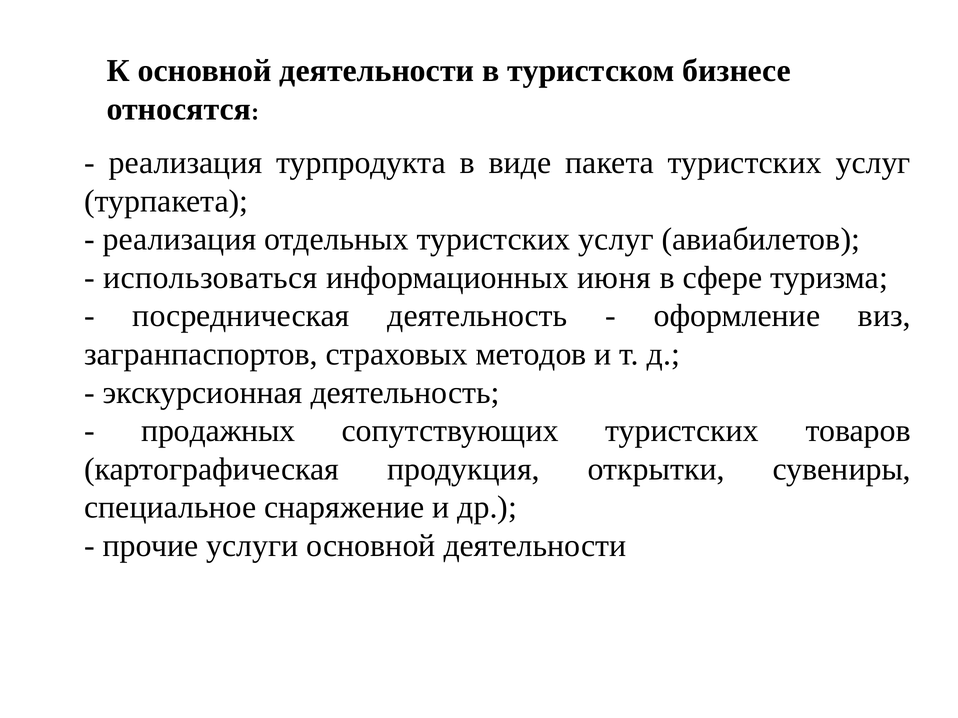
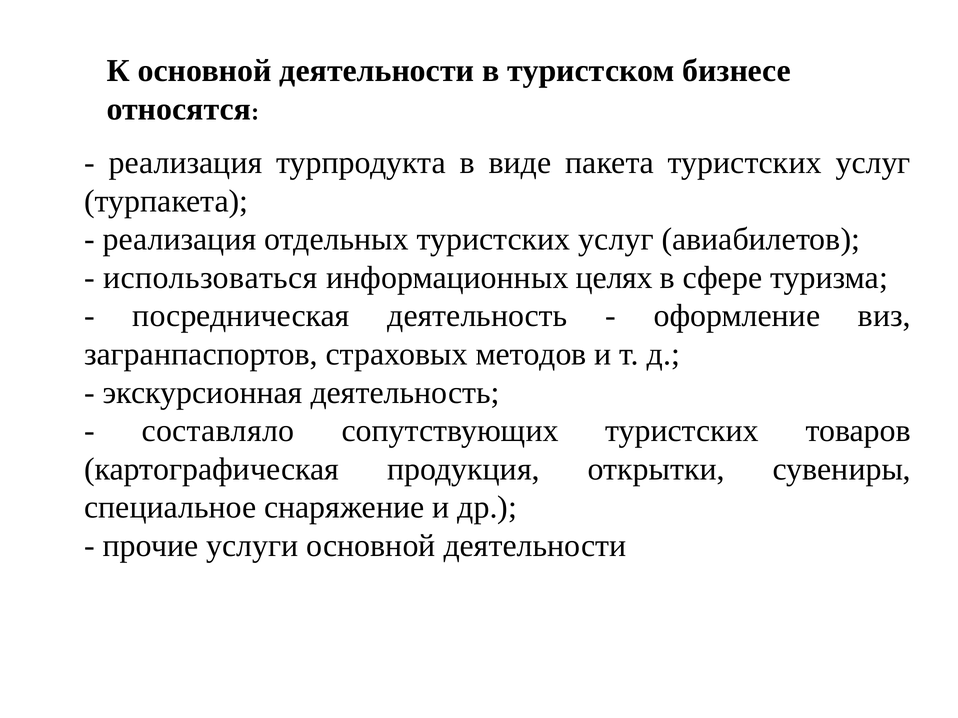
июня: июня -> целях
продажных: продажных -> составляло
